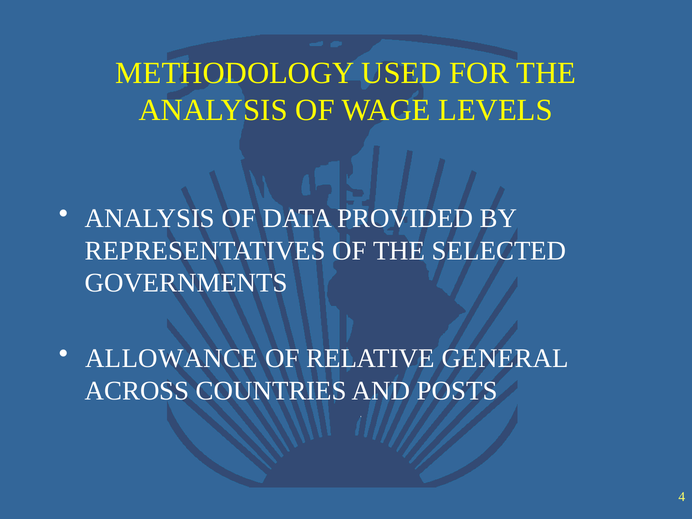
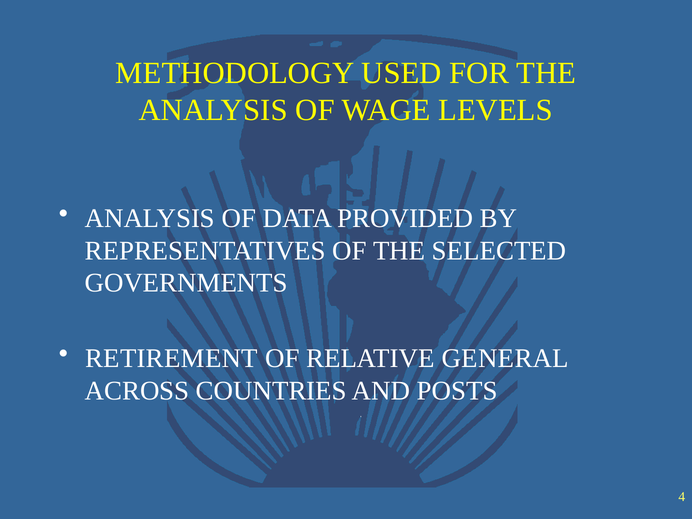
ALLOWANCE: ALLOWANCE -> RETIREMENT
